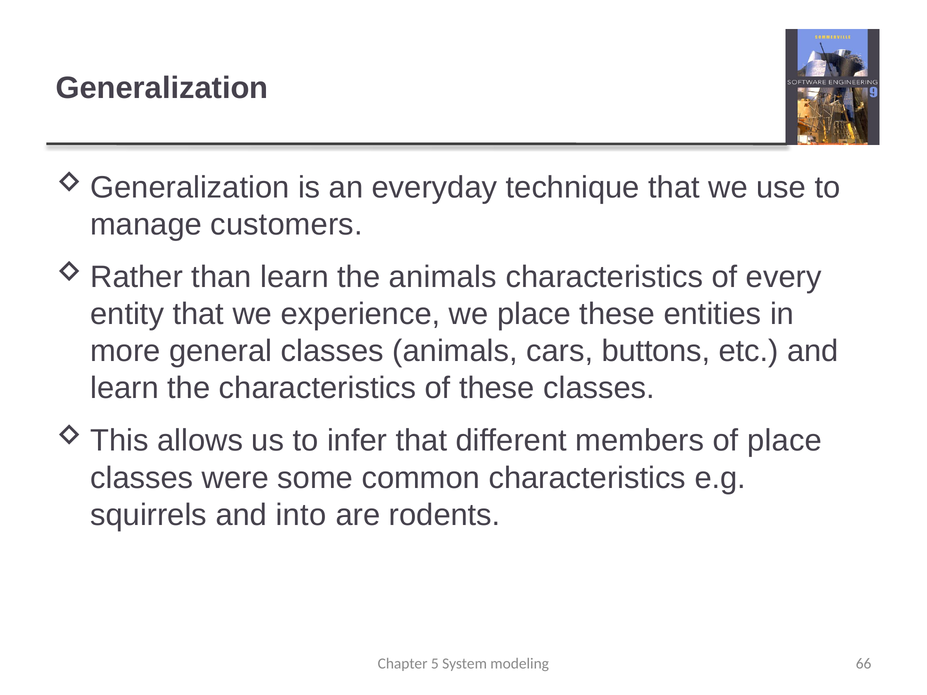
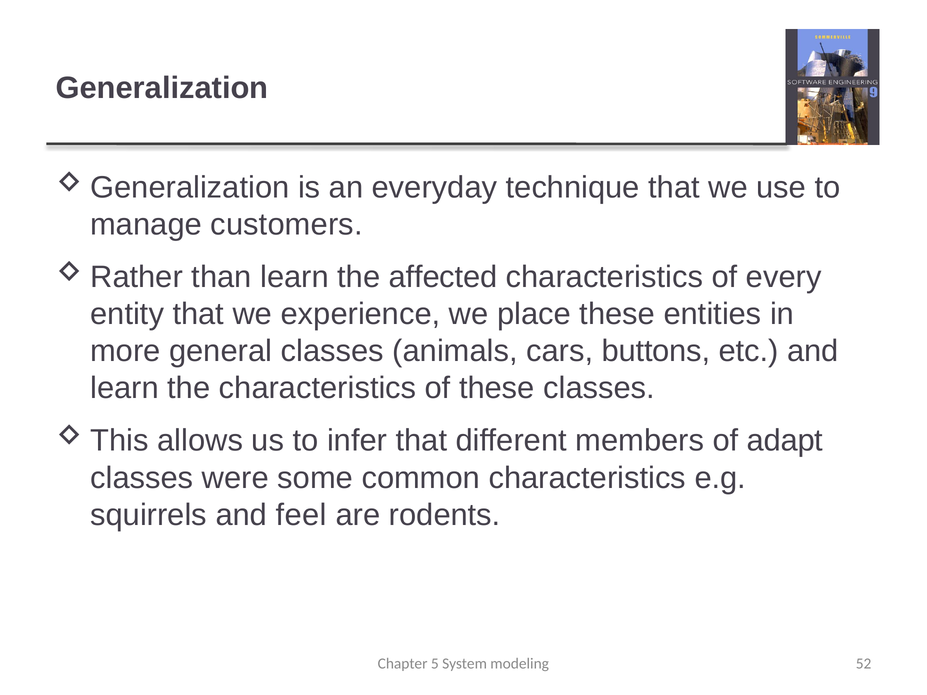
the animals: animals -> affected
of place: place -> adapt
into: into -> feel
66: 66 -> 52
